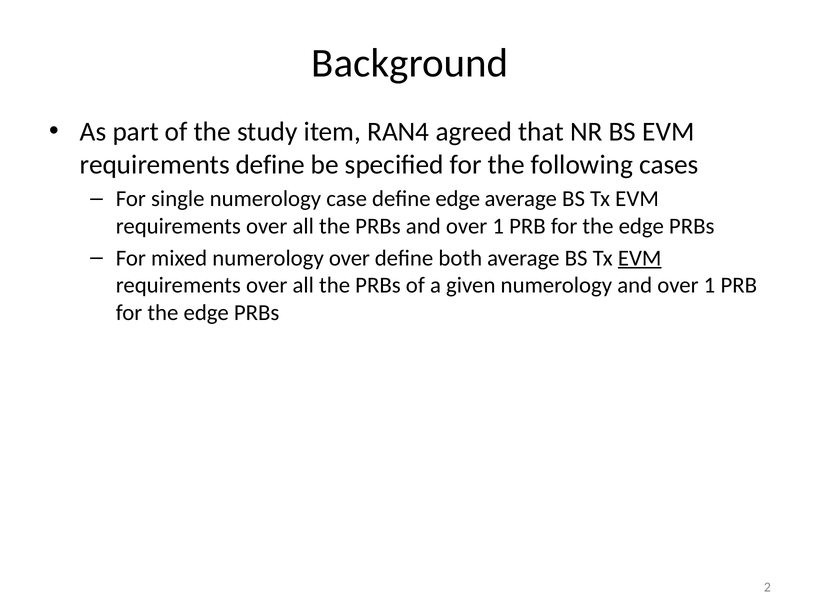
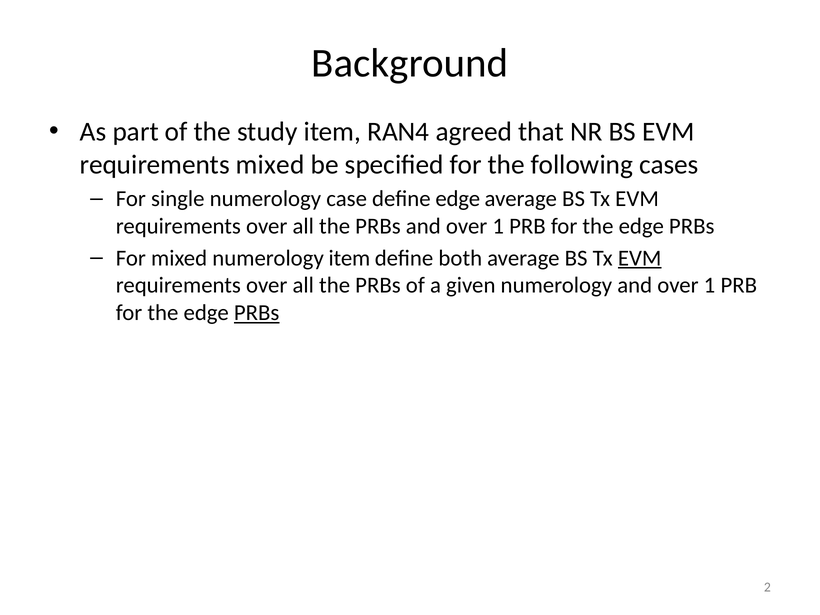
requirements define: define -> mixed
numerology over: over -> item
PRBs at (257, 313) underline: none -> present
